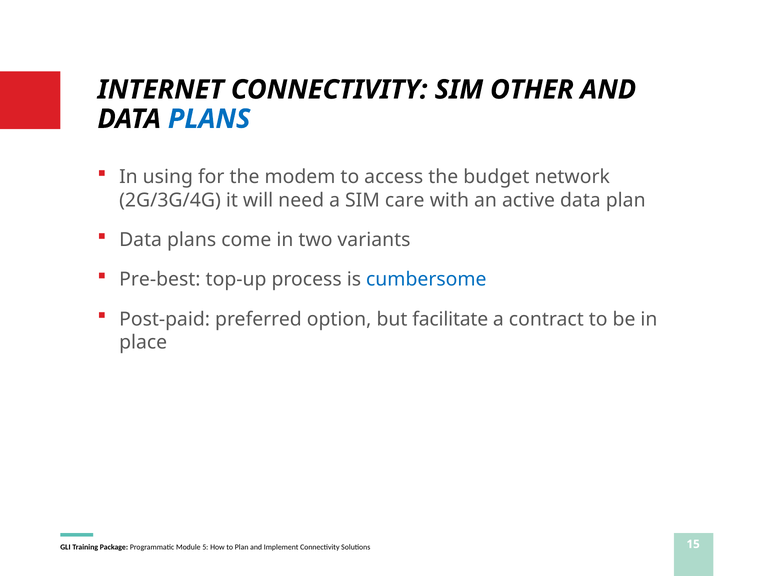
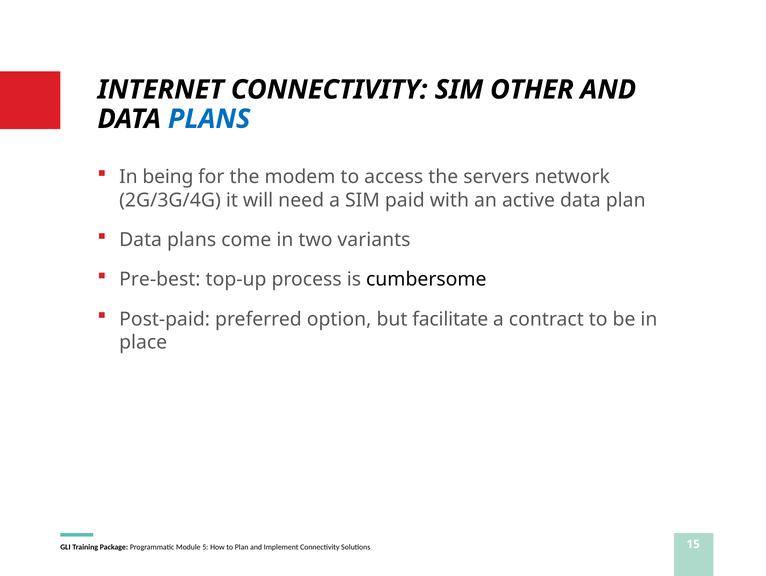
using: using -> being
budget: budget -> servers
care: care -> paid
cumbersome colour: blue -> black
